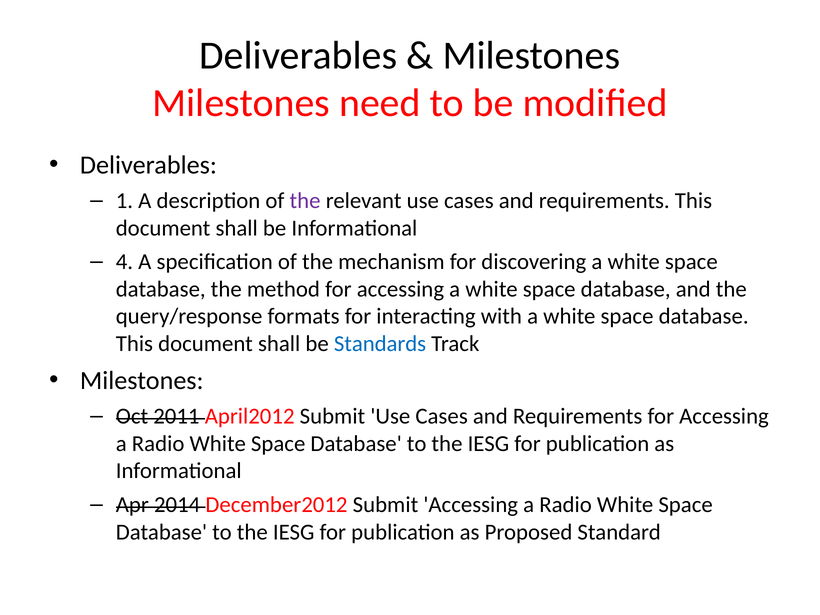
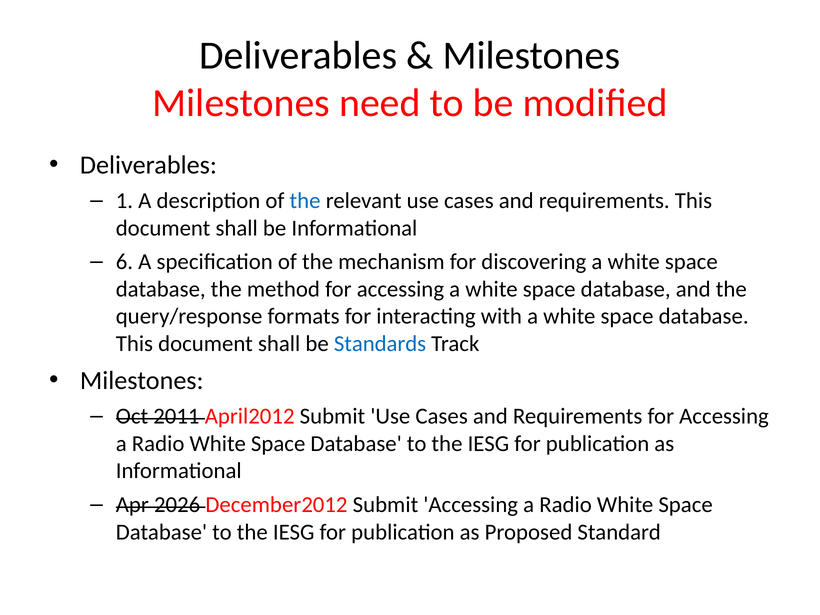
the at (305, 201) colour: purple -> blue
4: 4 -> 6
2014: 2014 -> 2026
